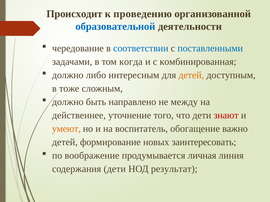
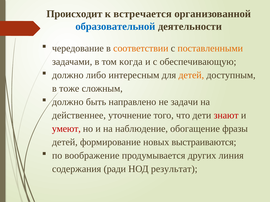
проведению: проведению -> встречается
соответствии colour: blue -> orange
поставленными colour: blue -> orange
комбинированная: комбинированная -> обеспечивающую
между: между -> задачи
умеют colour: orange -> red
воспитатель: воспитатель -> наблюдение
важно: важно -> фразы
заинтересовать: заинтересовать -> выстраиваются
личная: личная -> других
содержания дети: дети -> ради
